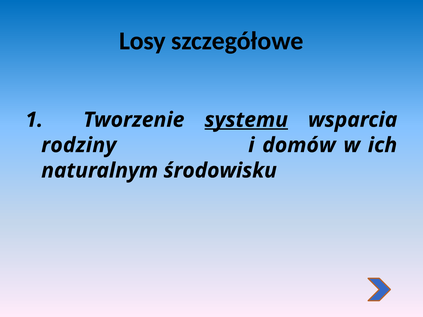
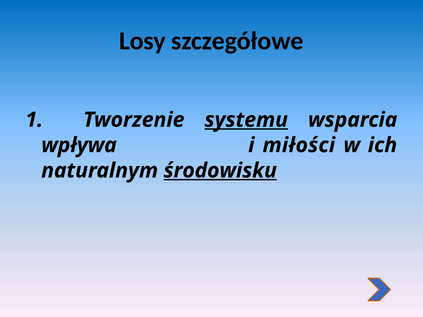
rodziny: rodziny -> wpływa
domów: domów -> miłości
środowisku underline: none -> present
